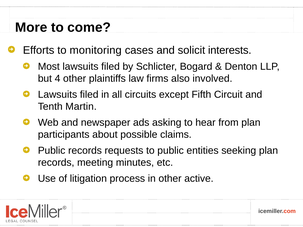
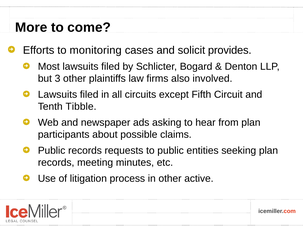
interests: interests -> provides
4: 4 -> 3
Martin: Martin -> Tibble
